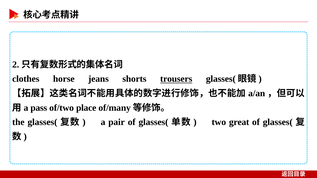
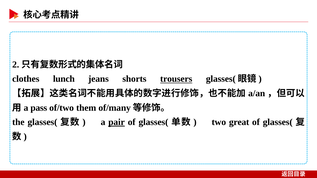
horse: horse -> lunch
place: place -> them
pair underline: none -> present
